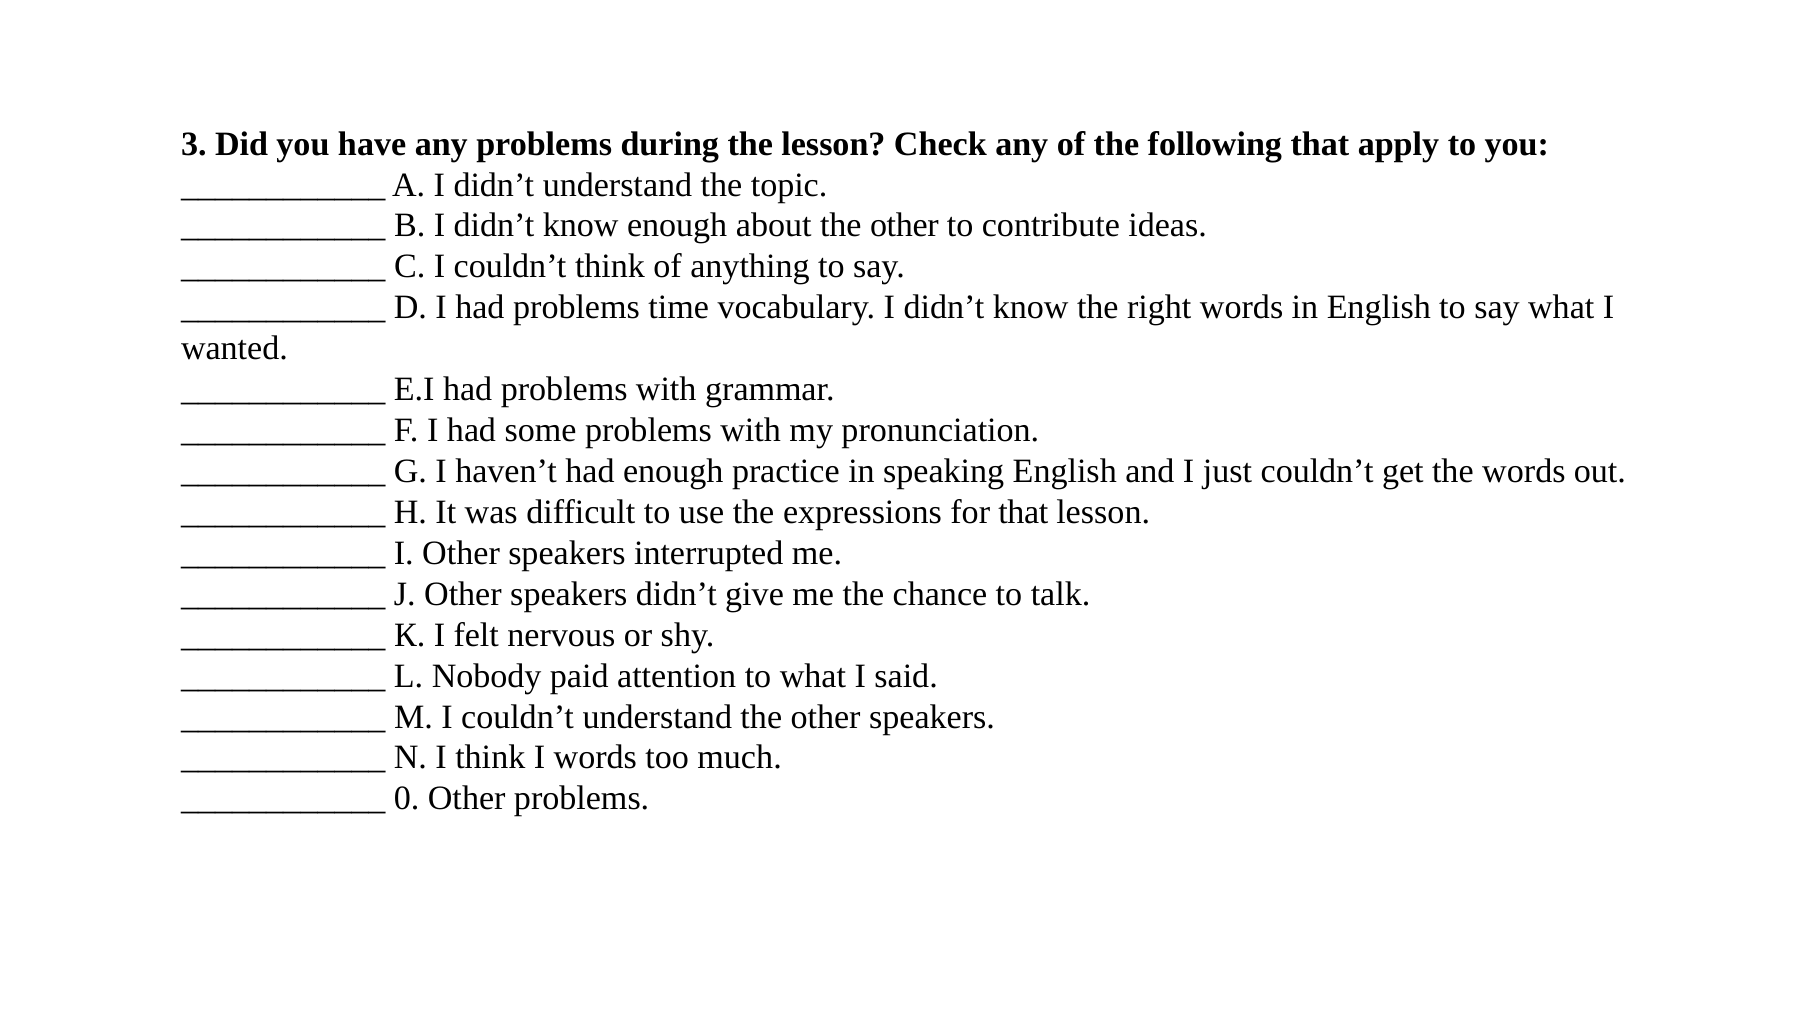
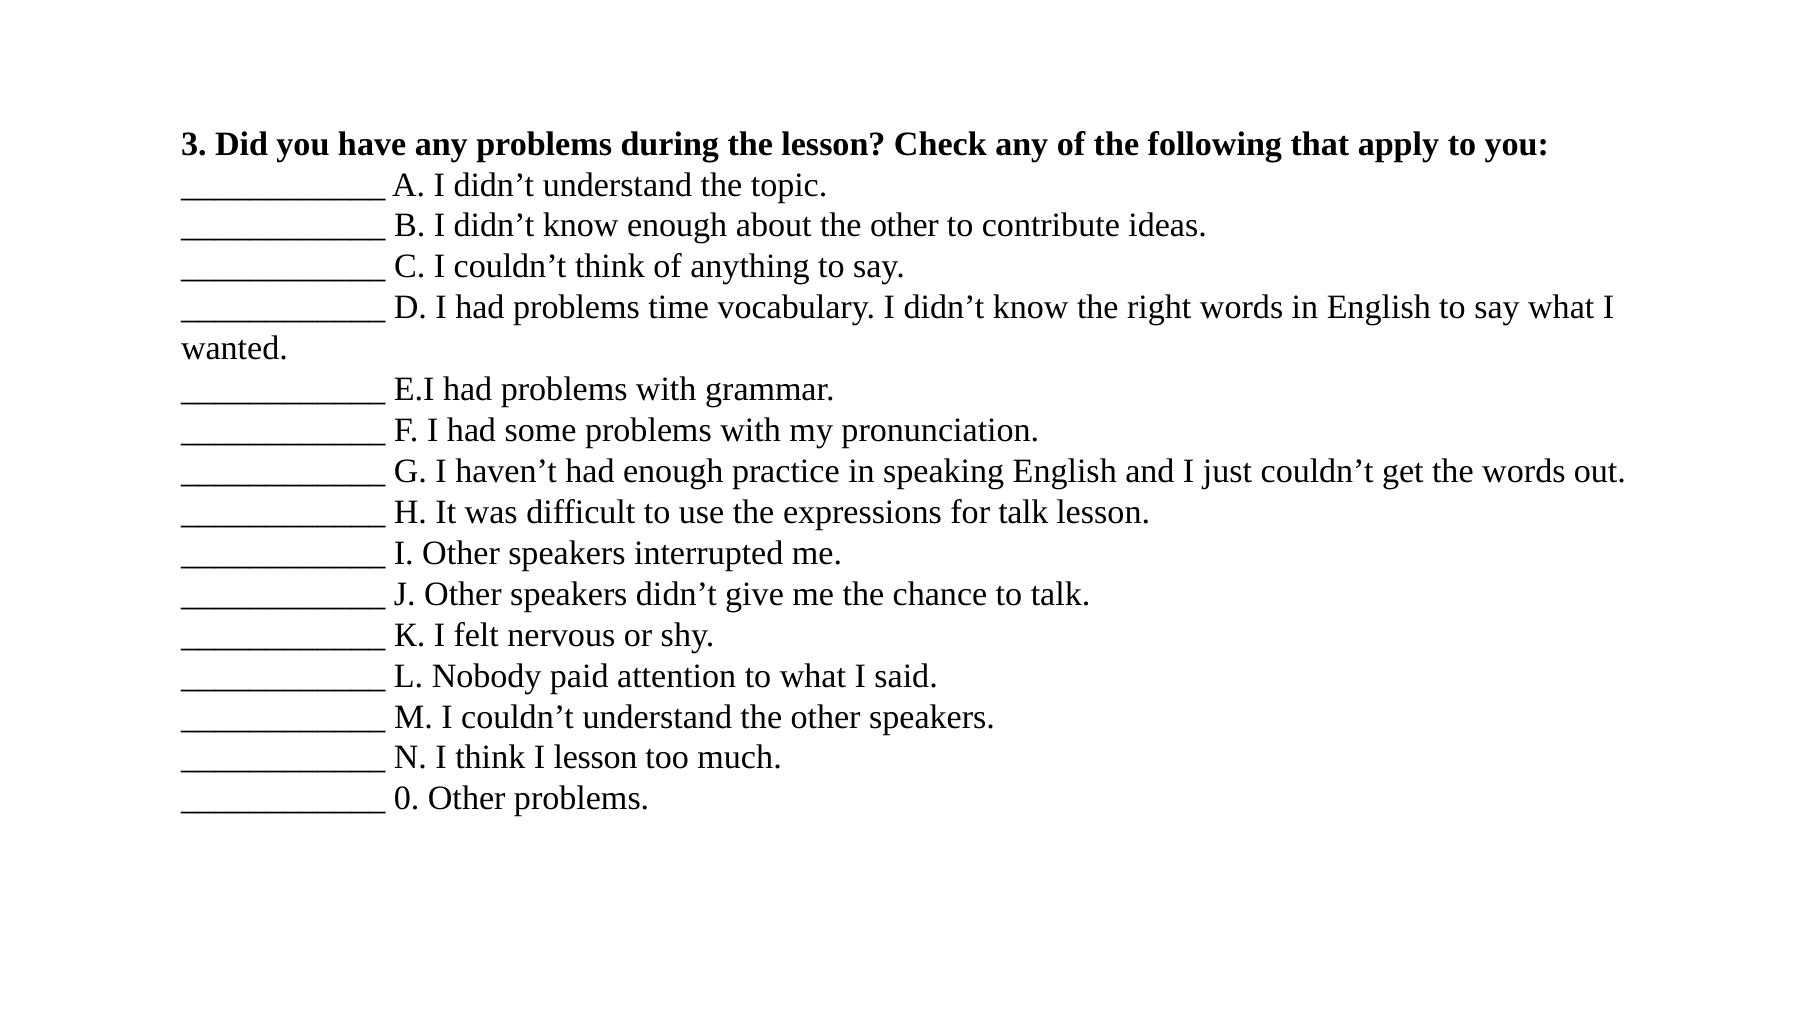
for that: that -> talk
I words: words -> lesson
